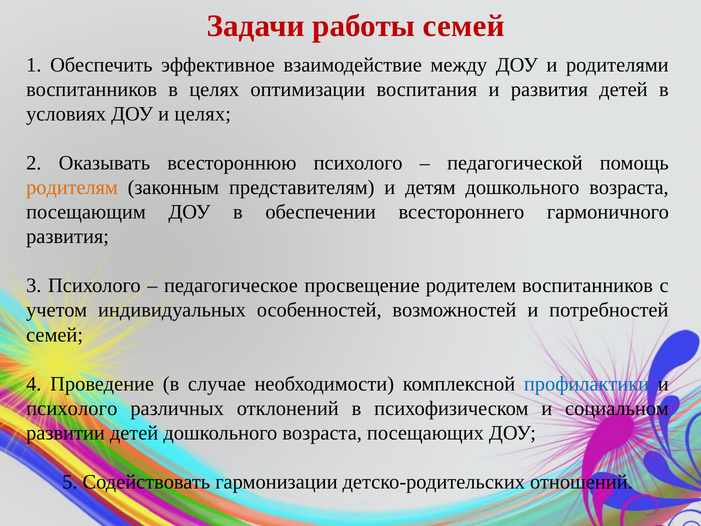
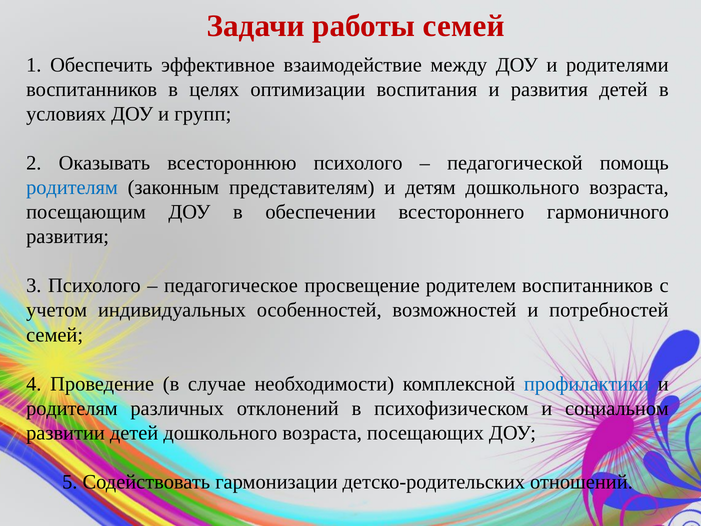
и целях: целях -> групп
родителям at (72, 187) colour: orange -> blue
психолого at (72, 408): психолого -> родителям
